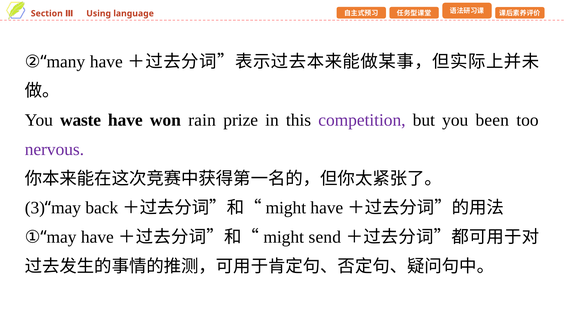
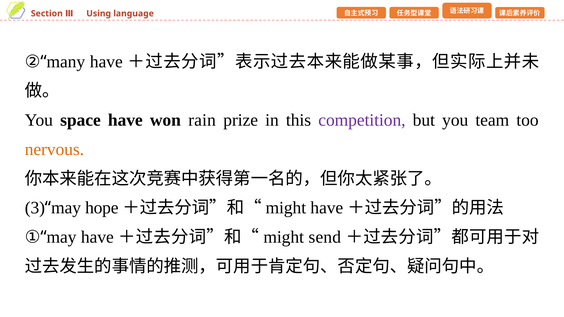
waste: waste -> space
been: been -> team
nervous colour: purple -> orange
back: back -> hope
